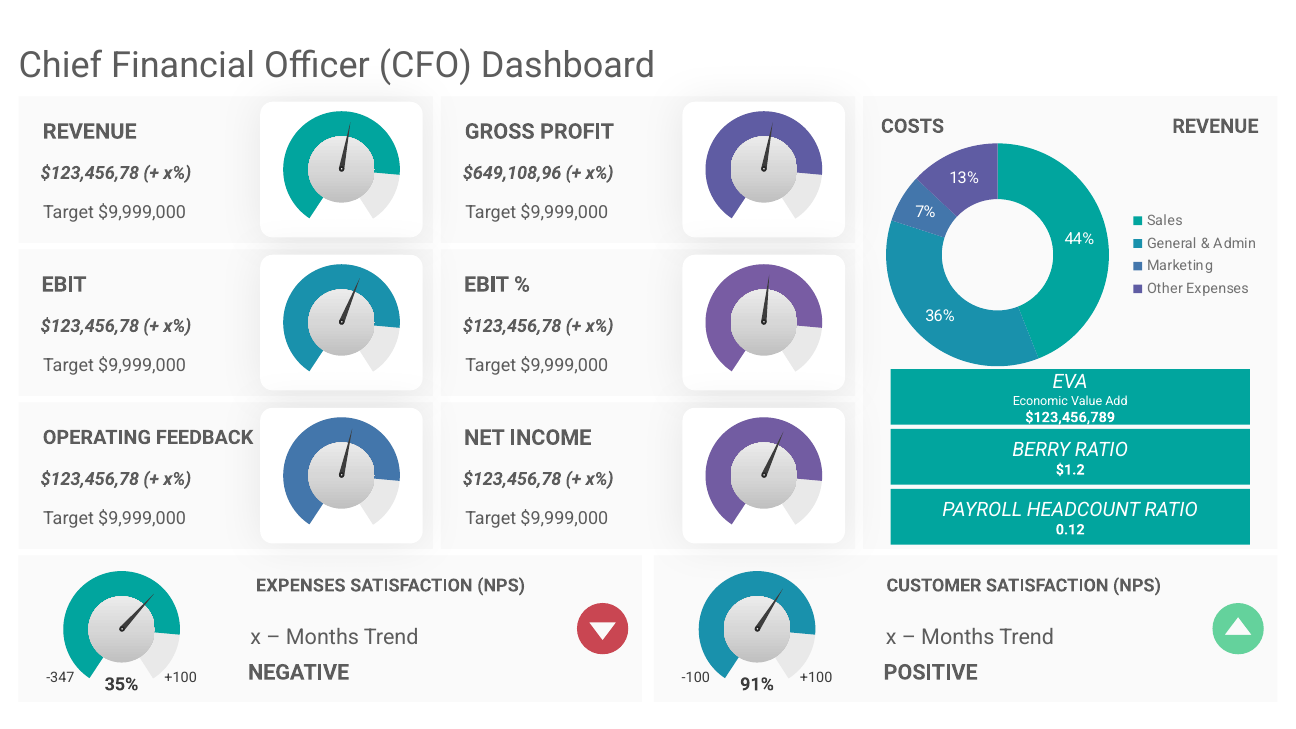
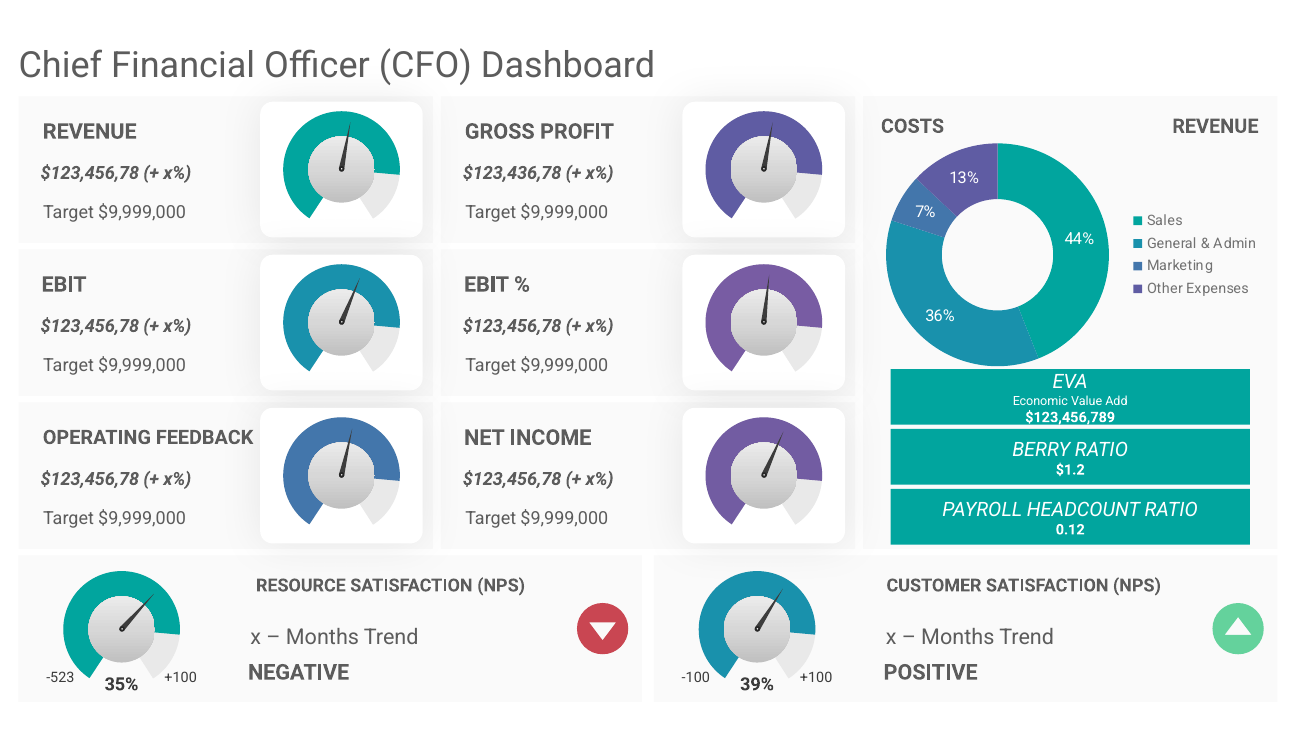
$649,108,96: $649,108,96 -> $123,436,78
EXPENSES at (301, 586): EXPENSES -> RESOURCE
-347: -347 -> -523
91%: 91% -> 39%
